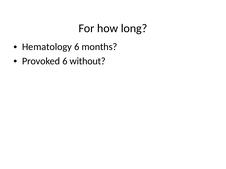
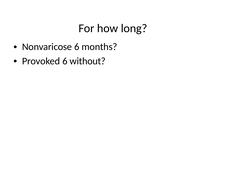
Hematology: Hematology -> Nonvaricose
